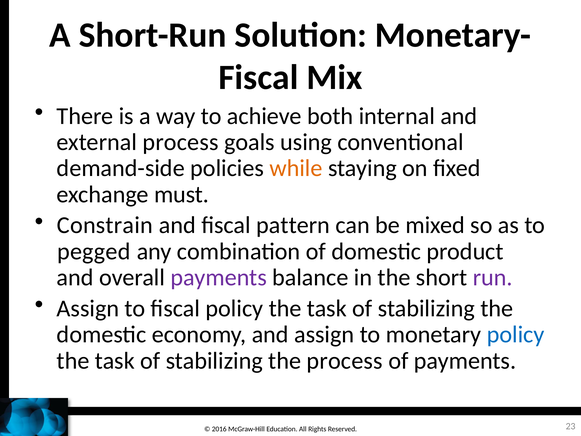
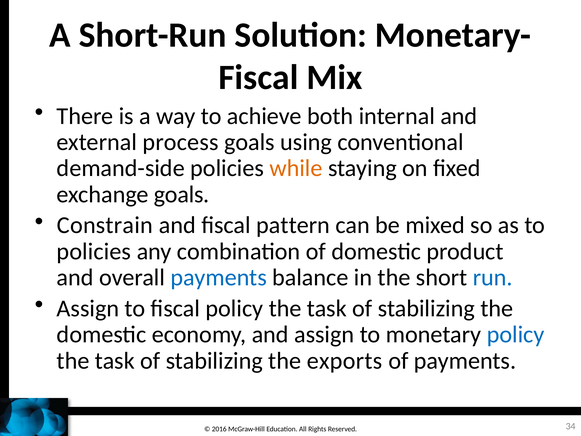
exchange must: must -> goals
pegged at (94, 251): pegged -> policies
payments at (219, 277) colour: purple -> blue
run colour: purple -> blue
the process: process -> exports
23: 23 -> 34
